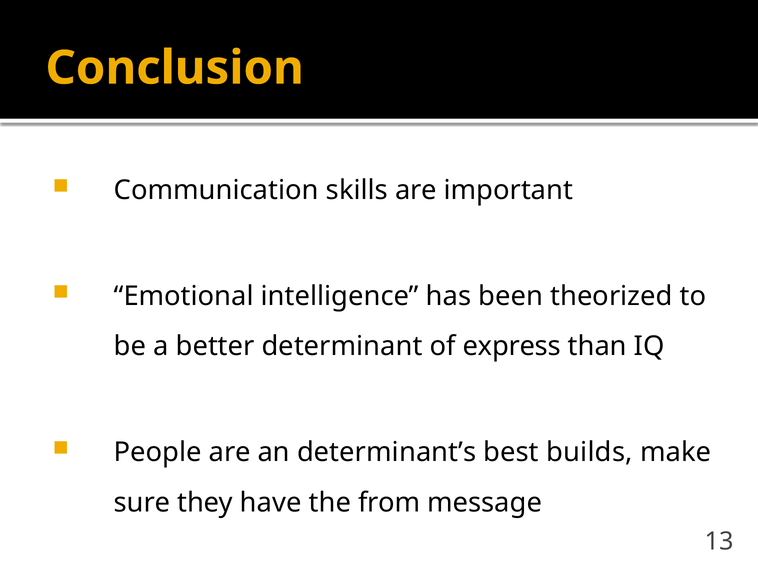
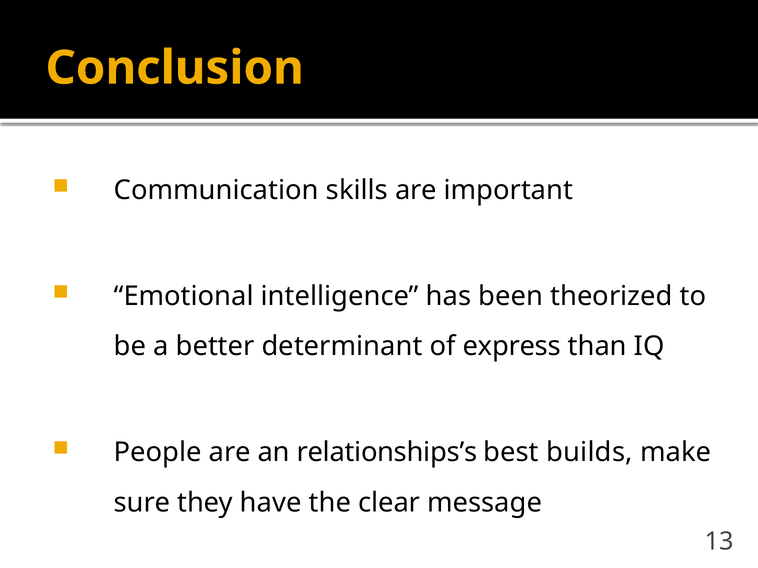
determinant’s: determinant’s -> relationships’s
from: from -> clear
